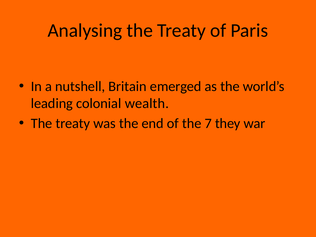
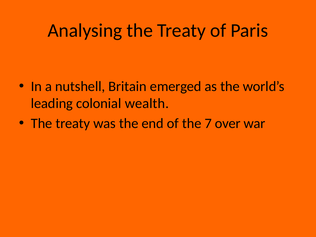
they: they -> over
